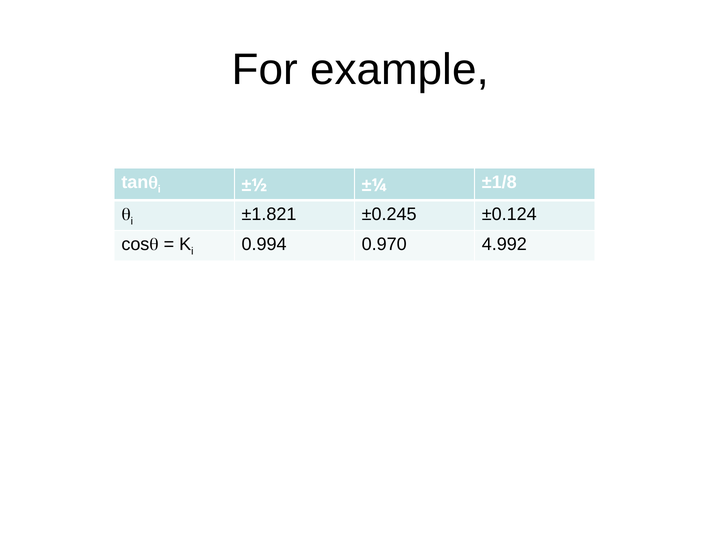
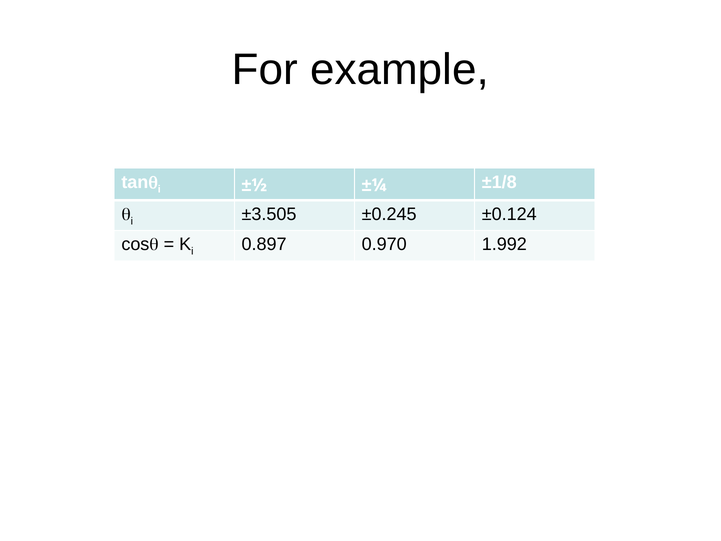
±1.821: ±1.821 -> ±3.505
0.994: 0.994 -> 0.897
4.992: 4.992 -> 1.992
